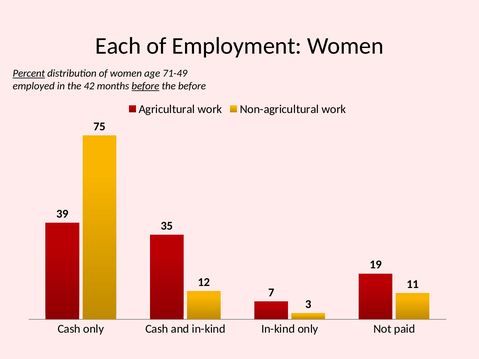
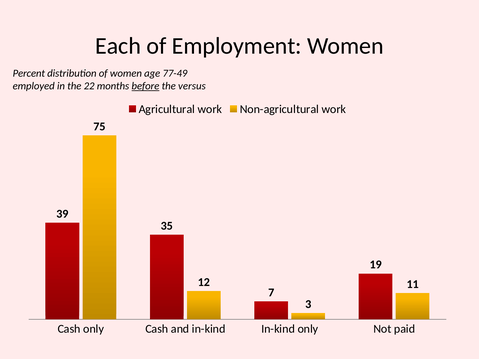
Percent underline: present -> none
71-49: 71-49 -> 77-49
42: 42 -> 22
the before: before -> versus
